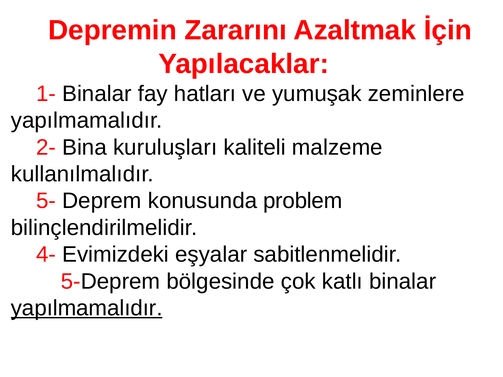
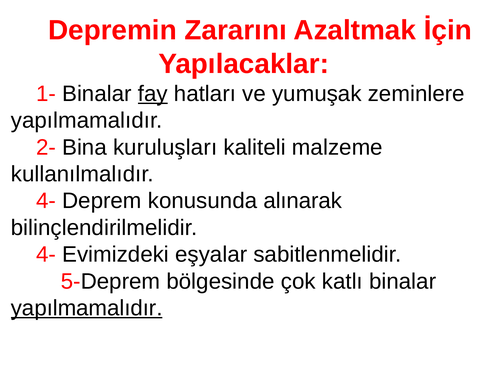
fay underline: none -> present
5- at (46, 201): 5- -> 4-
problem: problem -> alınarak
